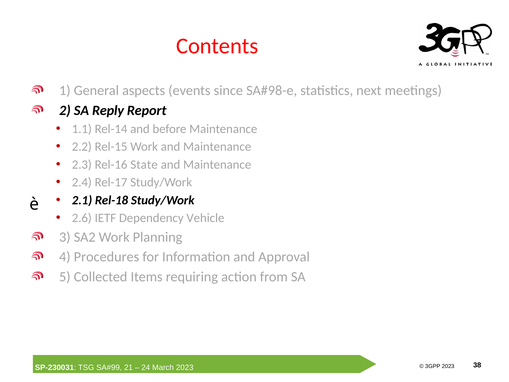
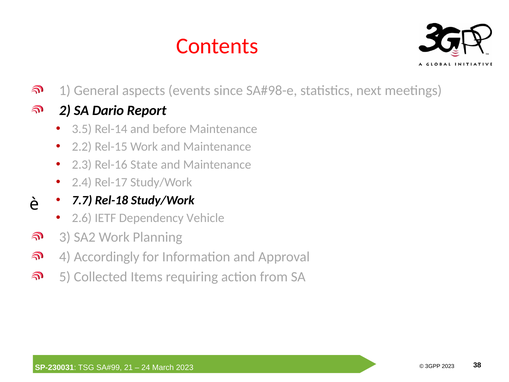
Reply: Reply -> Dario
1.1: 1.1 -> 3.5
2.1: 2.1 -> 7.7
Procedures: Procedures -> Accordingly
